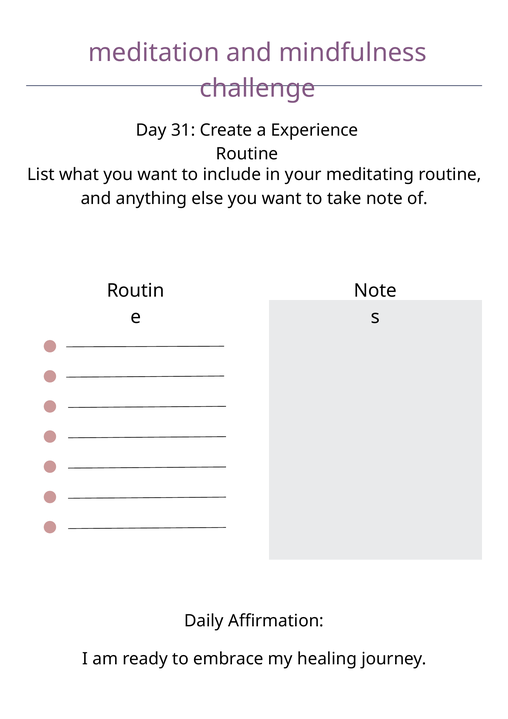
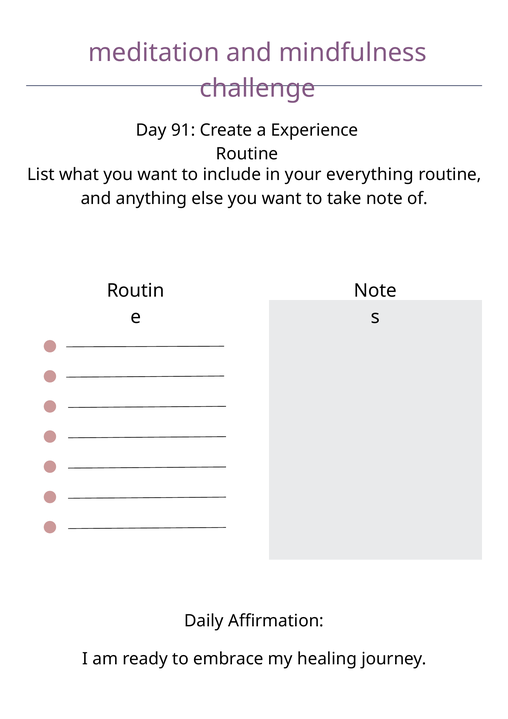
31: 31 -> 91
meditating: meditating -> everything
